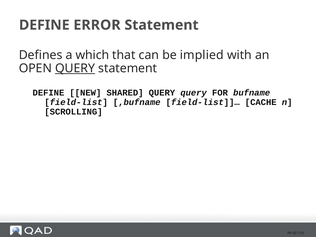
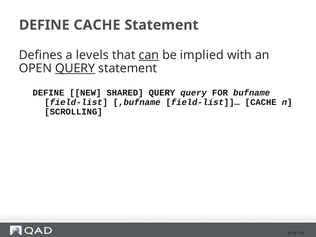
DEFINE ERROR: ERROR -> CACHE
which: which -> levels
can underline: none -> present
